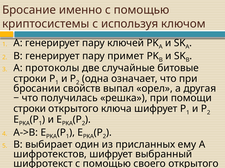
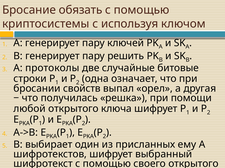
именно: именно -> обязать
примет: примет -> решить
строки at (30, 109): строки -> любой
